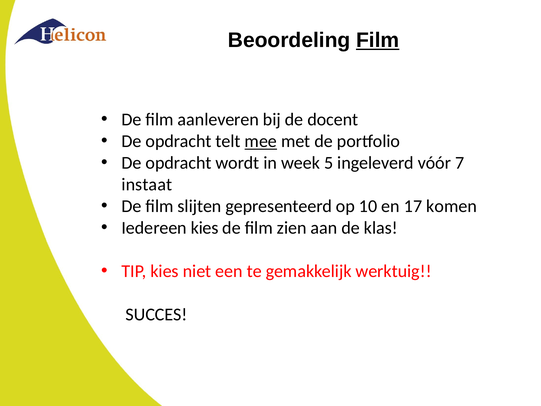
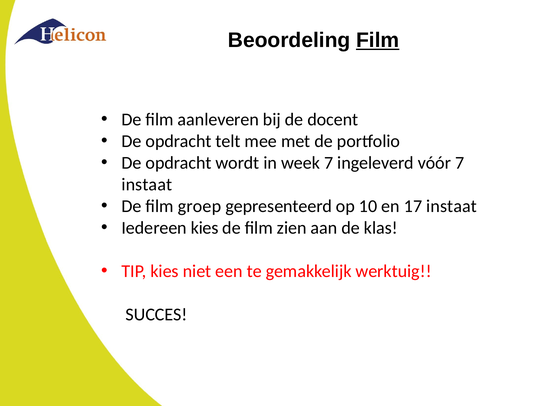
mee underline: present -> none
week 5: 5 -> 7
slijten: slijten -> groep
17 komen: komen -> instaat
